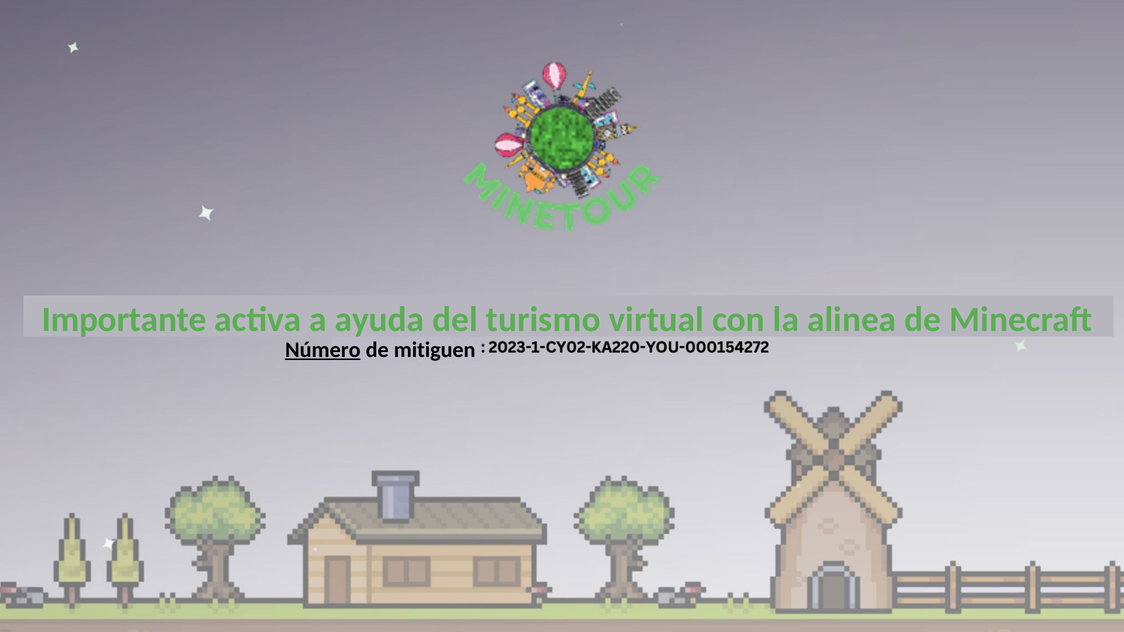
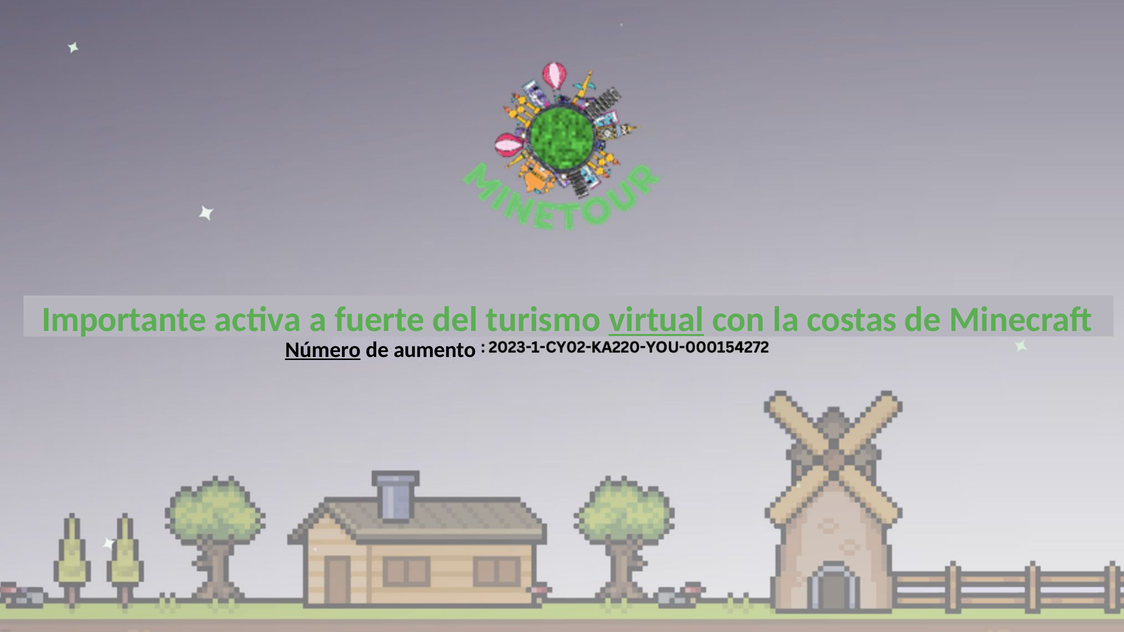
ayuda: ayuda -> fuerte
virtual underline: none -> present
alinea: alinea -> costas
mitiguen: mitiguen -> aumento
